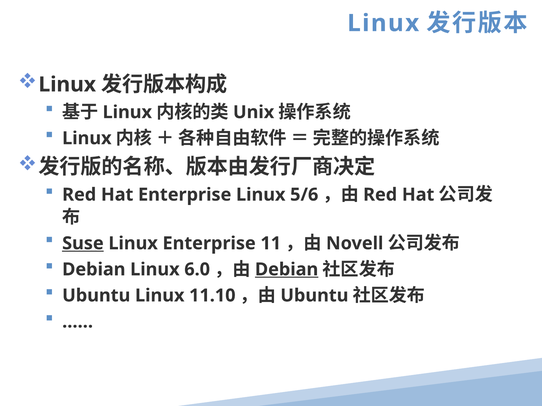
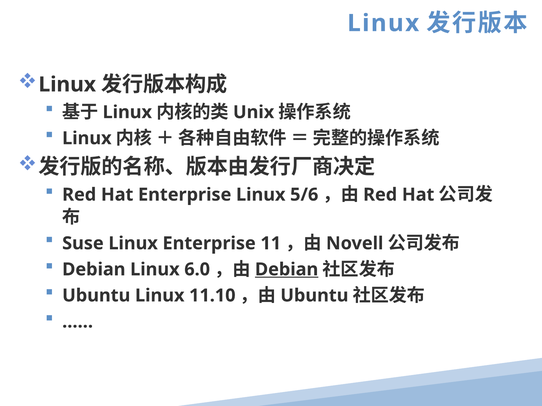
Suse underline: present -> none
